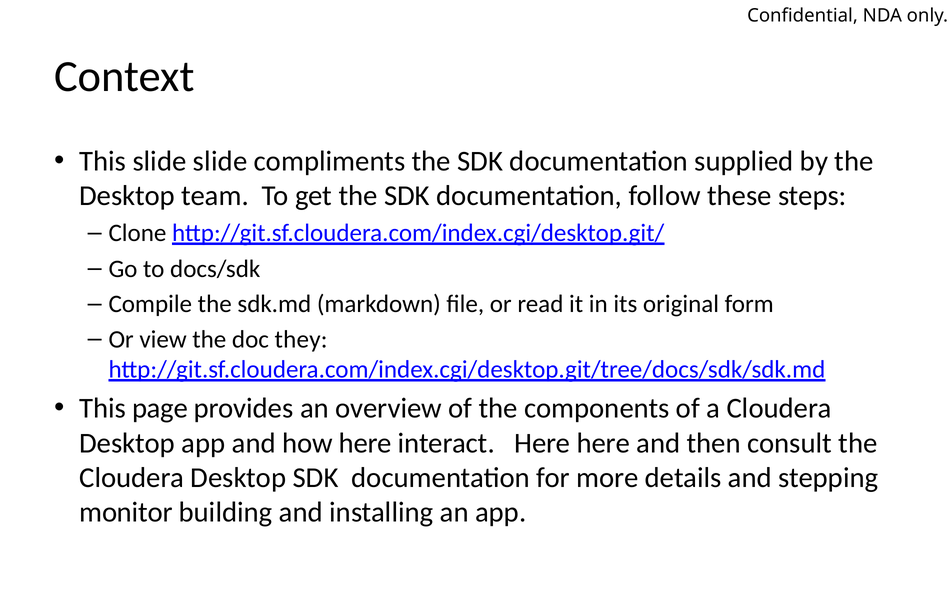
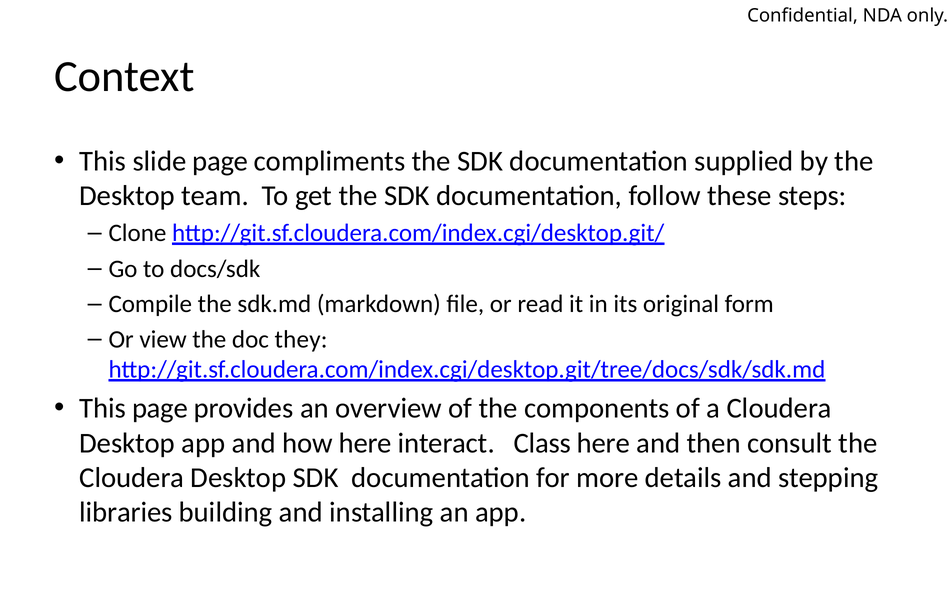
slide slide: slide -> page
interact Here: Here -> Class
monitor: monitor -> libraries
